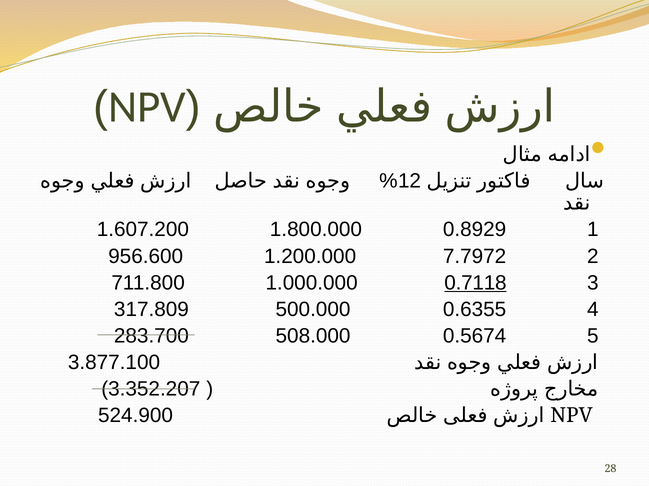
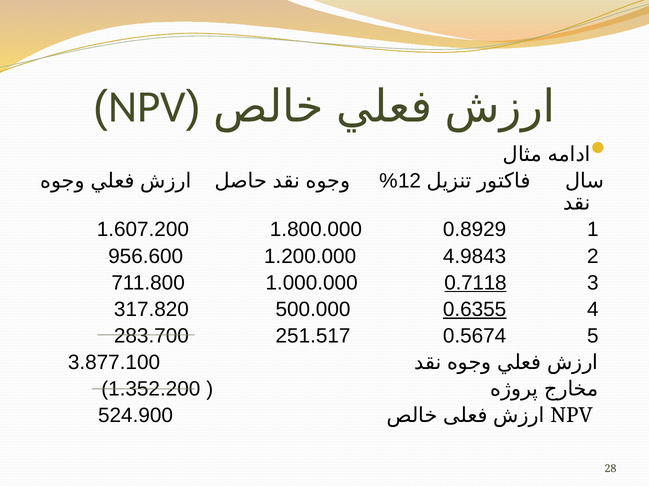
7.7972: 7.7972 -> 4.9843
317.809: 317.809 -> 317.820
0.6355 underline: none -> present
508.000: 508.000 -> 251.517
3.352.207: 3.352.207 -> 1.352.200
